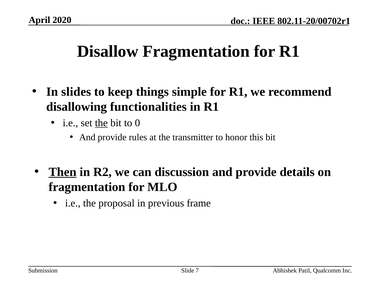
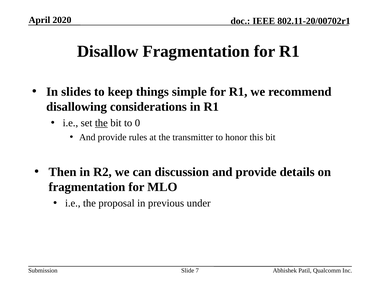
functionalities: functionalities -> considerations
Then underline: present -> none
frame: frame -> under
